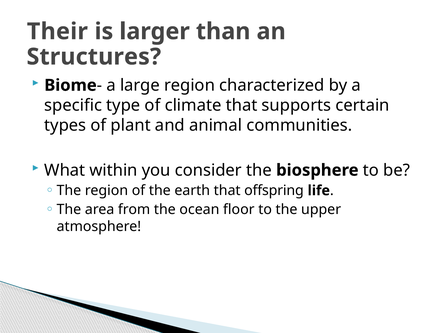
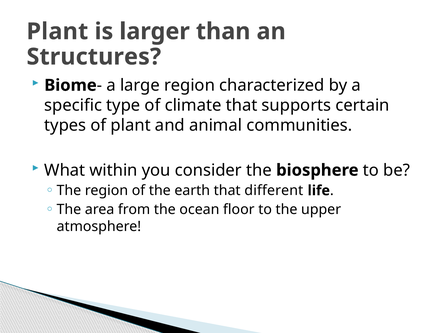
Their at (57, 31): Their -> Plant
offspring: offspring -> different
